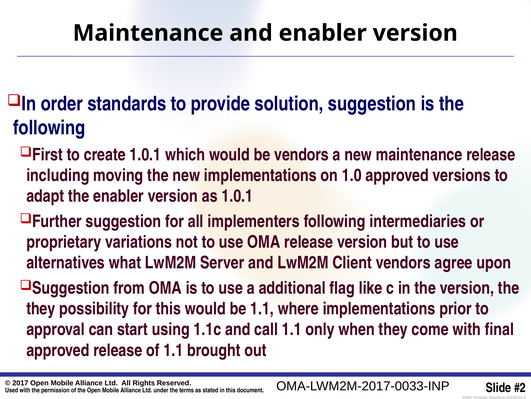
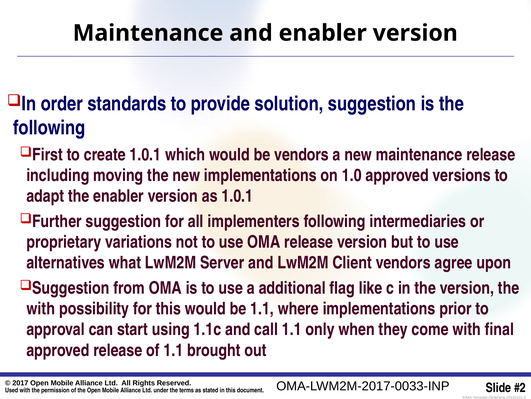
they at (41, 308): they -> with
